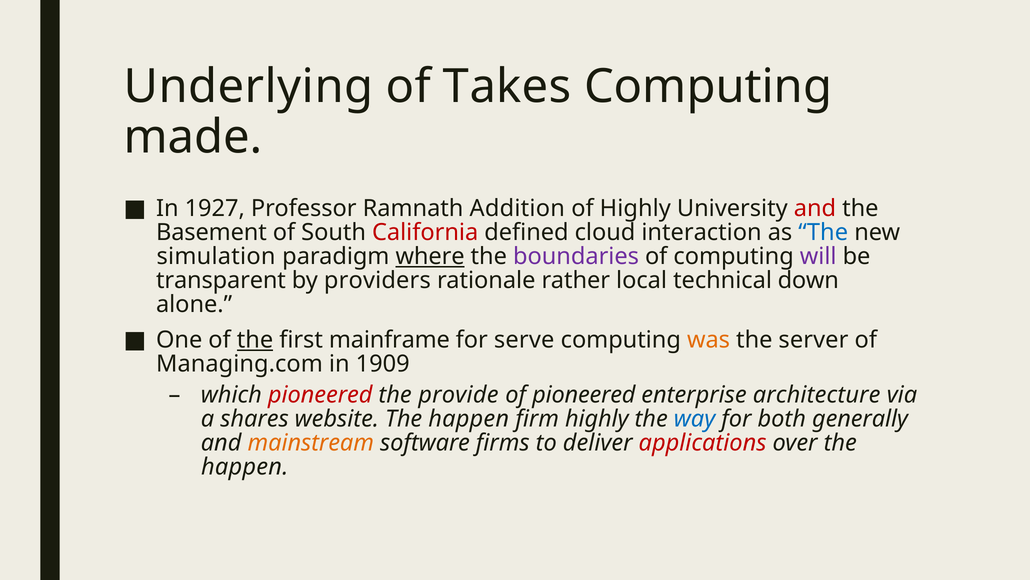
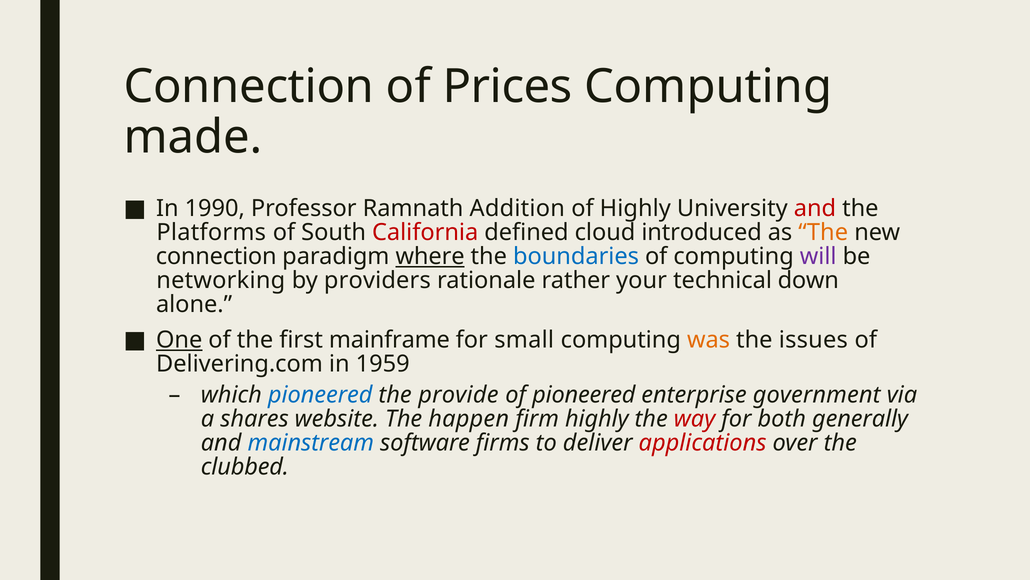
Underlying at (248, 87): Underlying -> Connection
Takes: Takes -> Prices
1927: 1927 -> 1990
Basement: Basement -> Platforms
interaction: interaction -> introduced
The at (823, 232) colour: blue -> orange
simulation at (216, 256): simulation -> connection
boundaries colour: purple -> blue
transparent: transparent -> networking
local: local -> your
One underline: none -> present
the at (255, 340) underline: present -> none
serve: serve -> small
server: server -> issues
Managing.com: Managing.com -> Delivering.com
1909: 1909 -> 1959
pioneered at (320, 394) colour: red -> blue
architecture: architecture -> government
way colour: blue -> red
mainstream colour: orange -> blue
happen at (245, 466): happen -> clubbed
